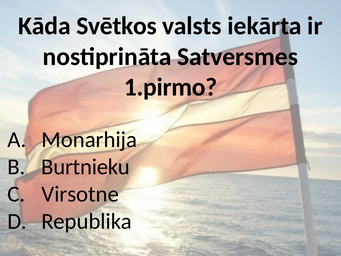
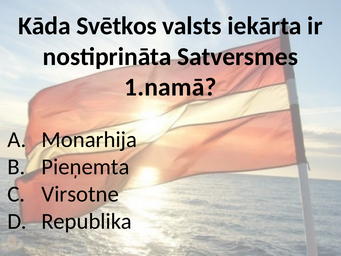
1.pirmo: 1.pirmo -> 1.namā
Burtnieku: Burtnieku -> Pieņemta
